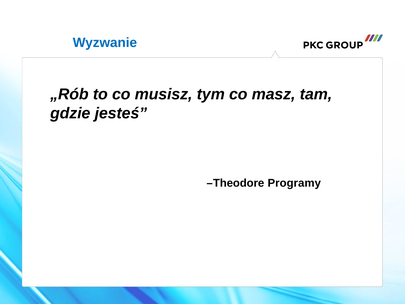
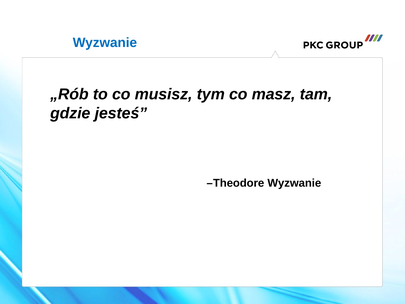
Theodore Programy: Programy -> Wyzwanie
